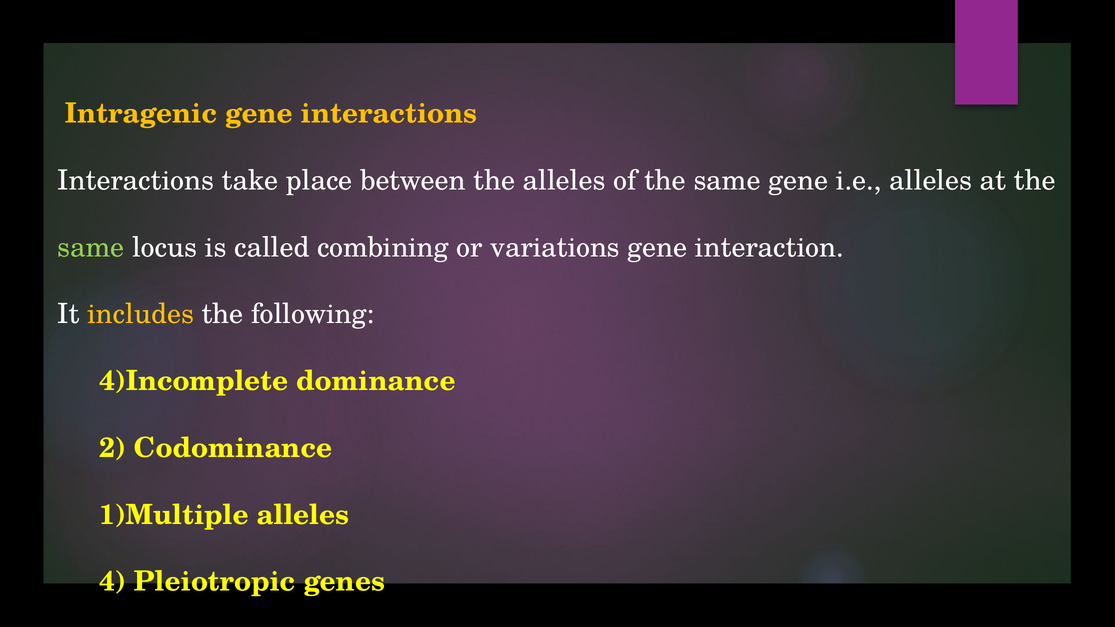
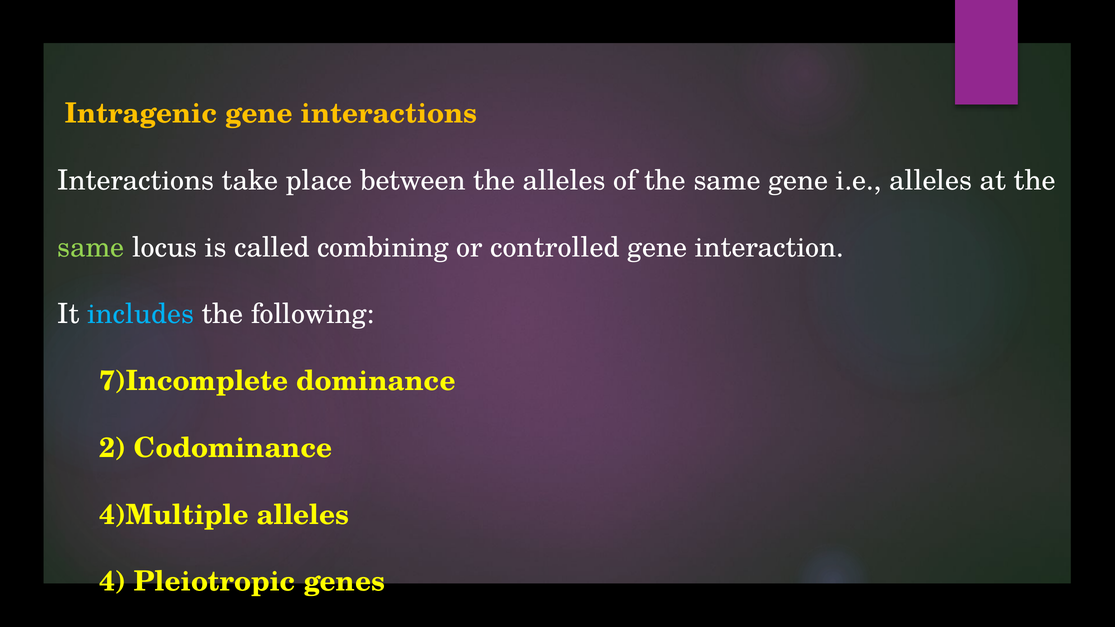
variations: variations -> controlled
includes colour: yellow -> light blue
4)Incomplete: 4)Incomplete -> 7)Incomplete
1)Multiple: 1)Multiple -> 4)Multiple
